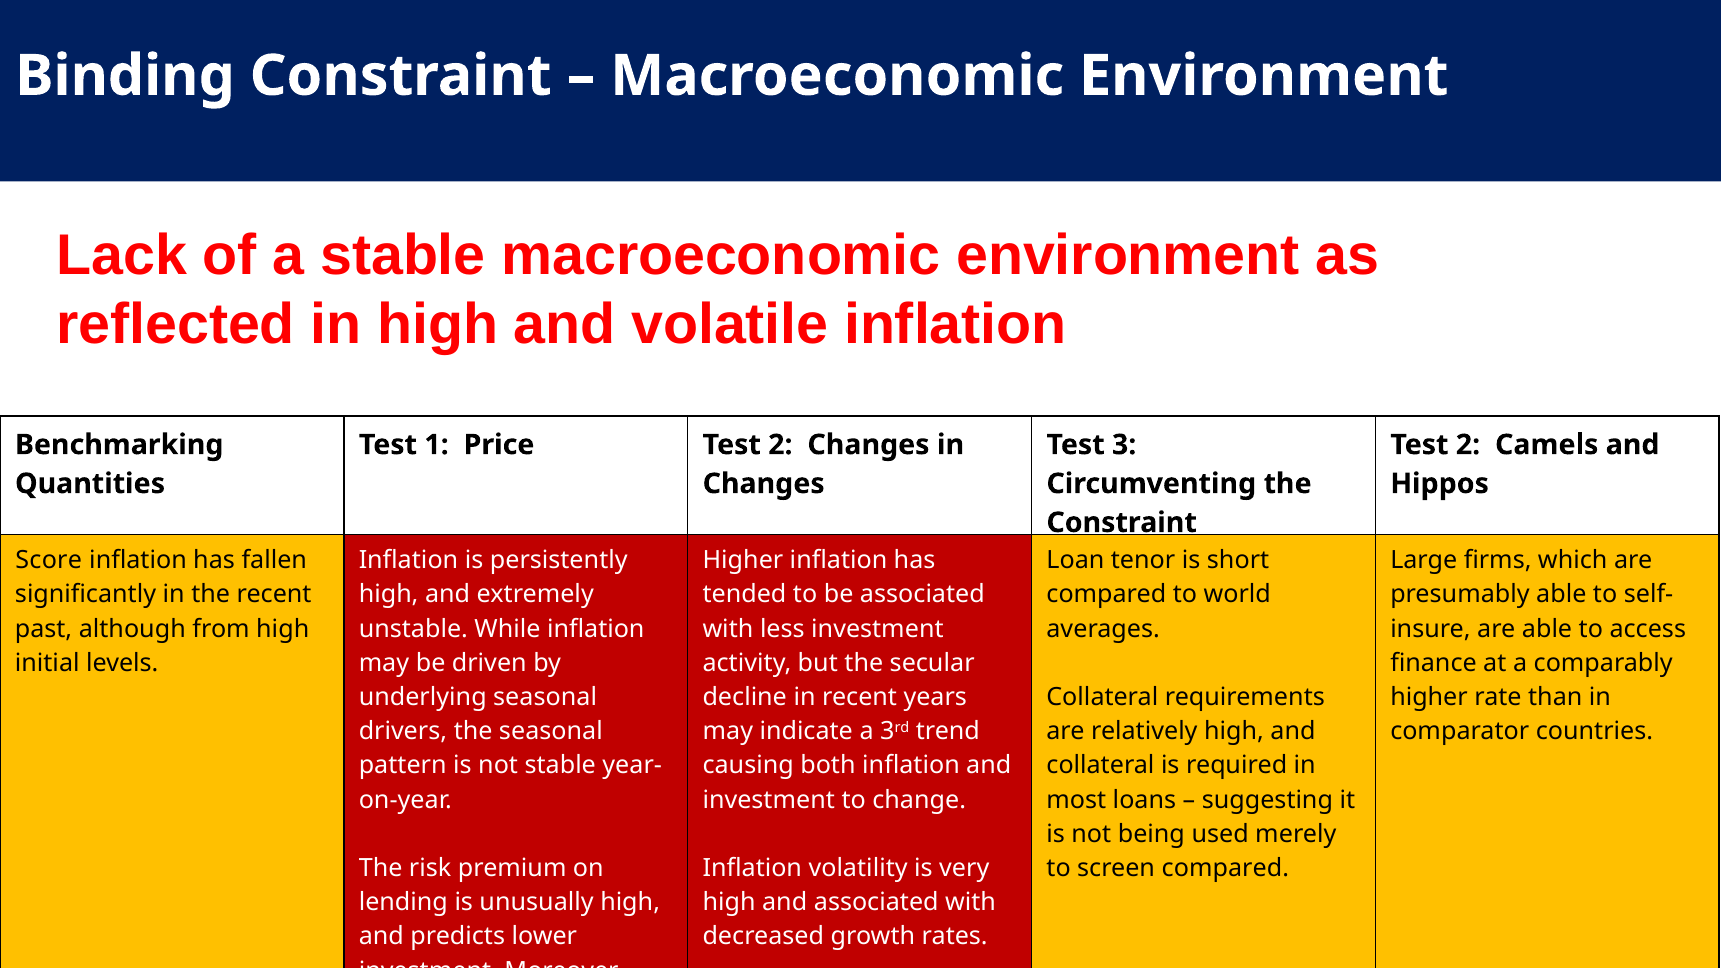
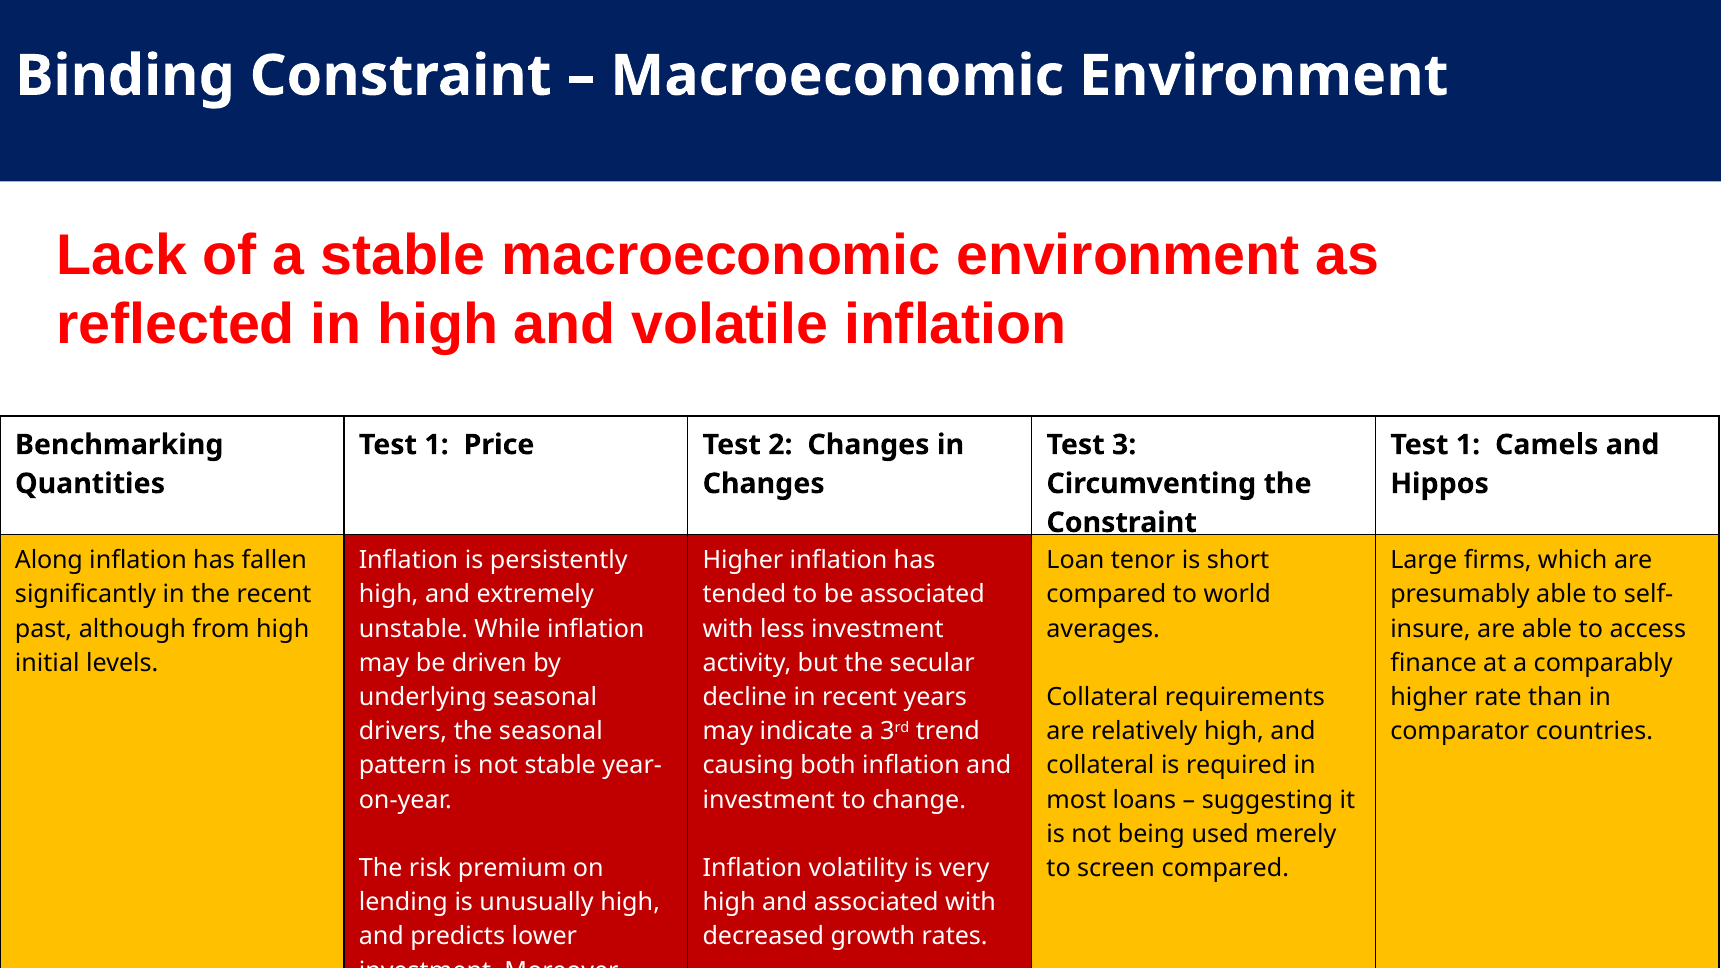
2 at (1468, 445): 2 -> 1
Score: Score -> Along
